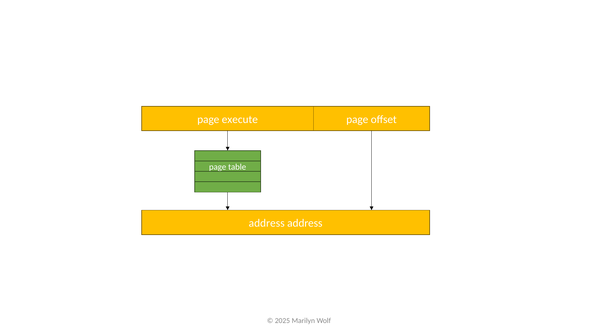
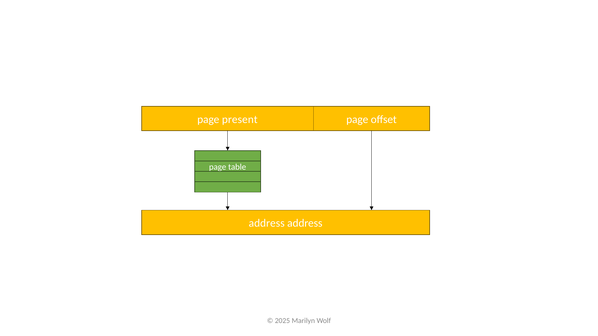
execute: execute -> present
